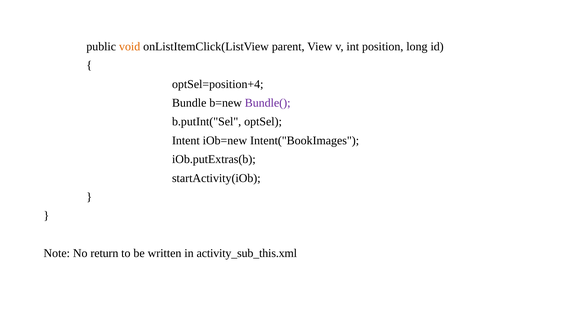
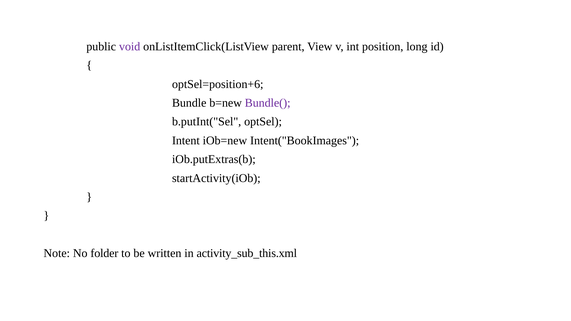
void colour: orange -> purple
optSel=position+4: optSel=position+4 -> optSel=position+6
return: return -> folder
